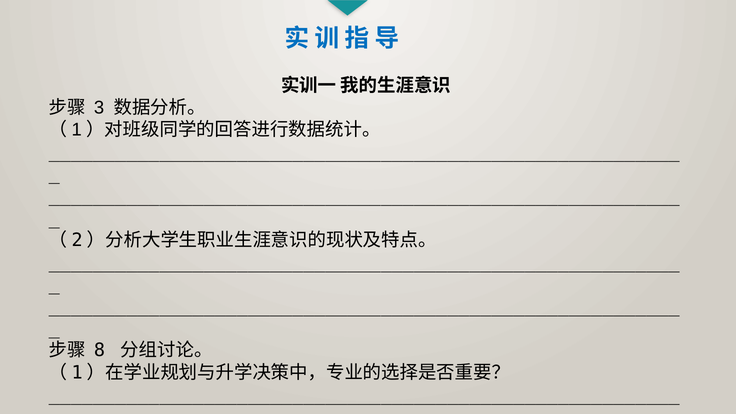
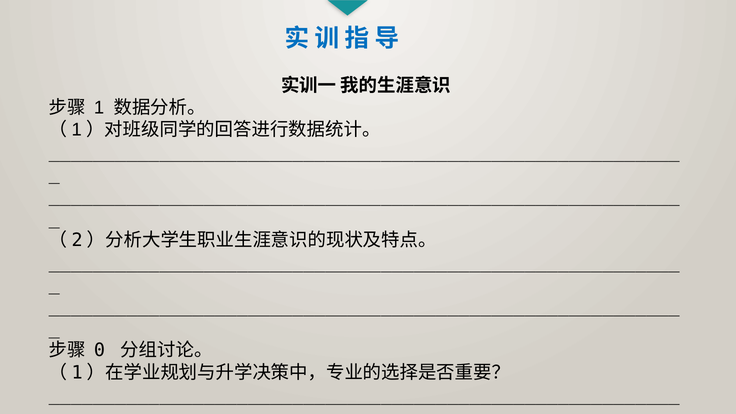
3: 3 -> 1
8: 8 -> 0
